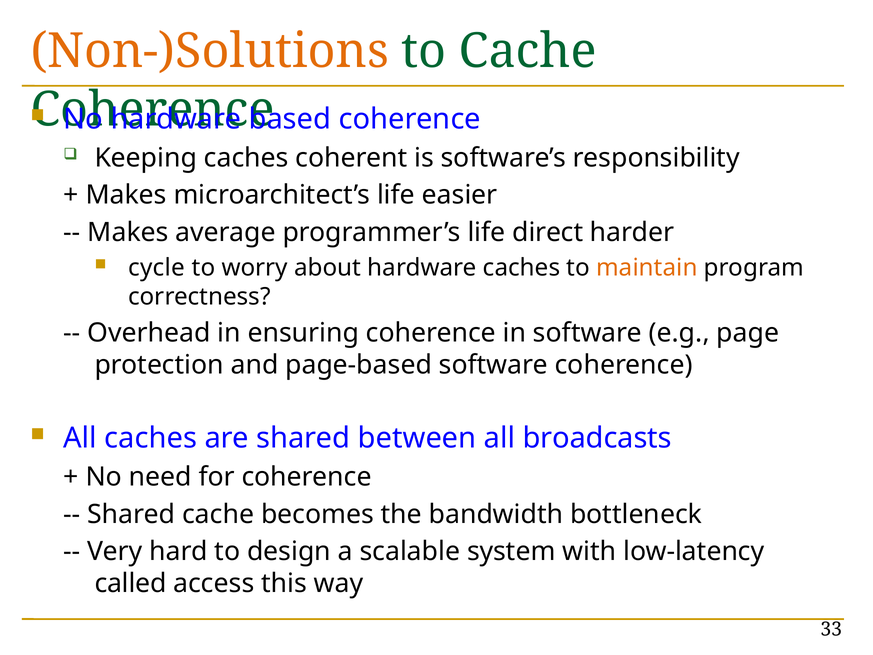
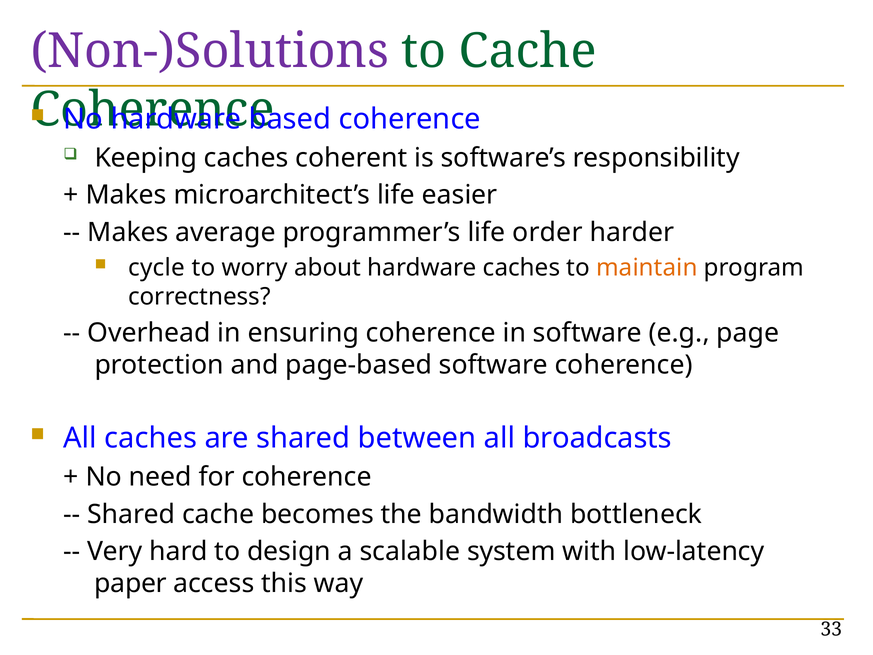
Non-)Solutions colour: orange -> purple
direct: direct -> order
called: called -> paper
